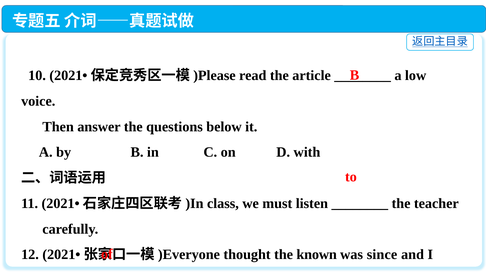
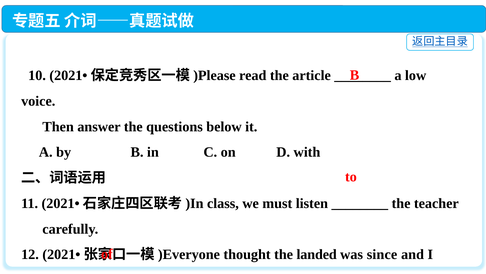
known: known -> landed
